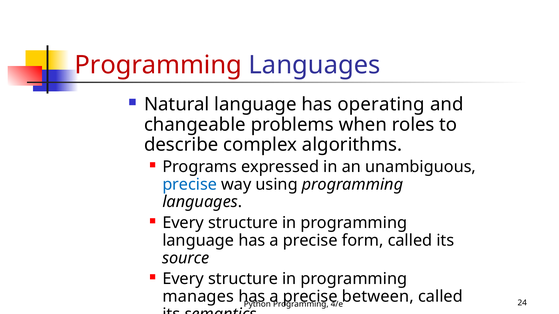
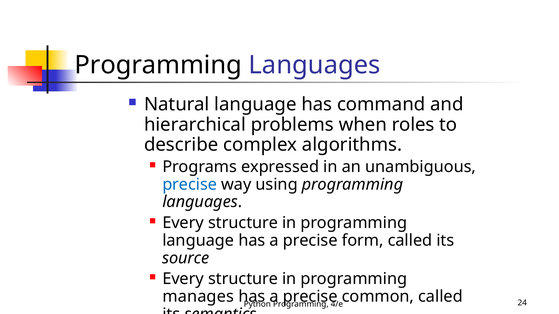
Programming at (158, 65) colour: red -> black
operating: operating -> command
changeable: changeable -> hierarchical
between: between -> common
